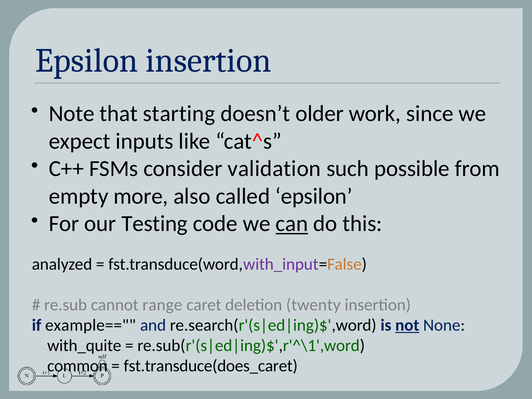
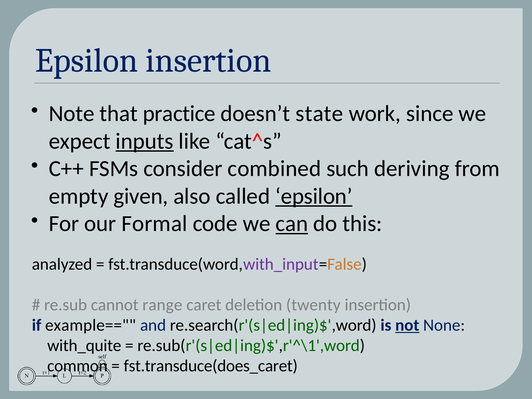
starting: starting -> practice
older: older -> state
inputs underline: none -> present
validation: validation -> combined
possible: possible -> deriving
more: more -> given
epsilon at (314, 196) underline: none -> present
Testing: Testing -> Formal
